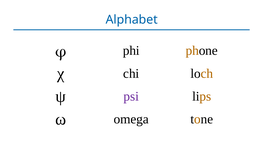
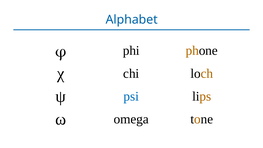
psi colour: purple -> blue
